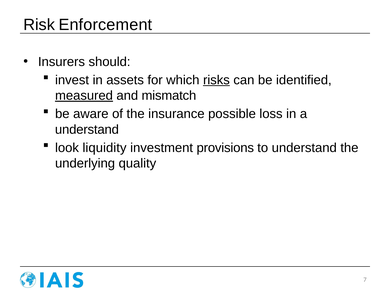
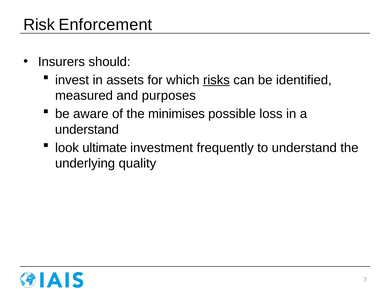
measured underline: present -> none
mismatch: mismatch -> purposes
insurance: insurance -> minimises
liquidity: liquidity -> ultimate
provisions: provisions -> frequently
